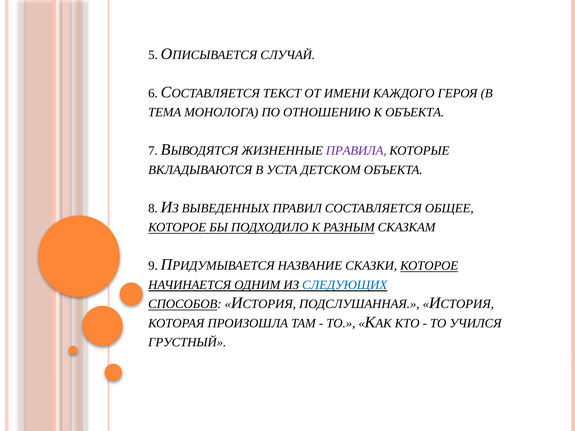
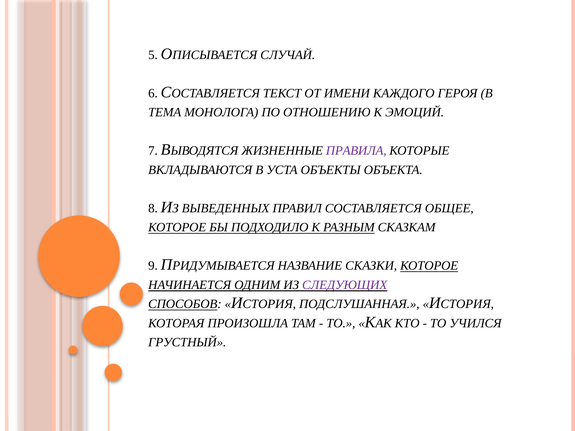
К ОБЪЕКТА: ОБЪЕКТА -> ЭМОЦИЙ
ДЕТСКОМ: ДЕТСКОМ -> ОБЪЕКТЫ
СЛЕДУЮЩИХ colour: blue -> purple
